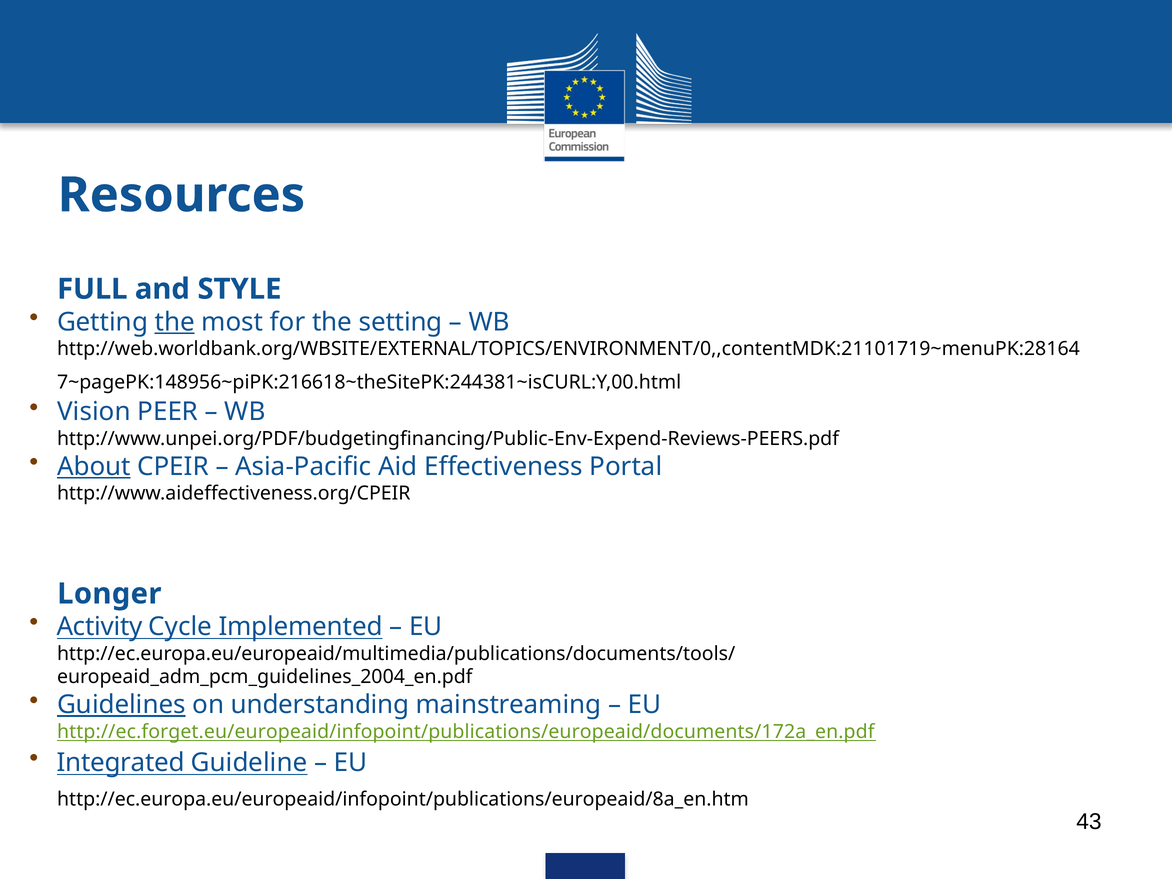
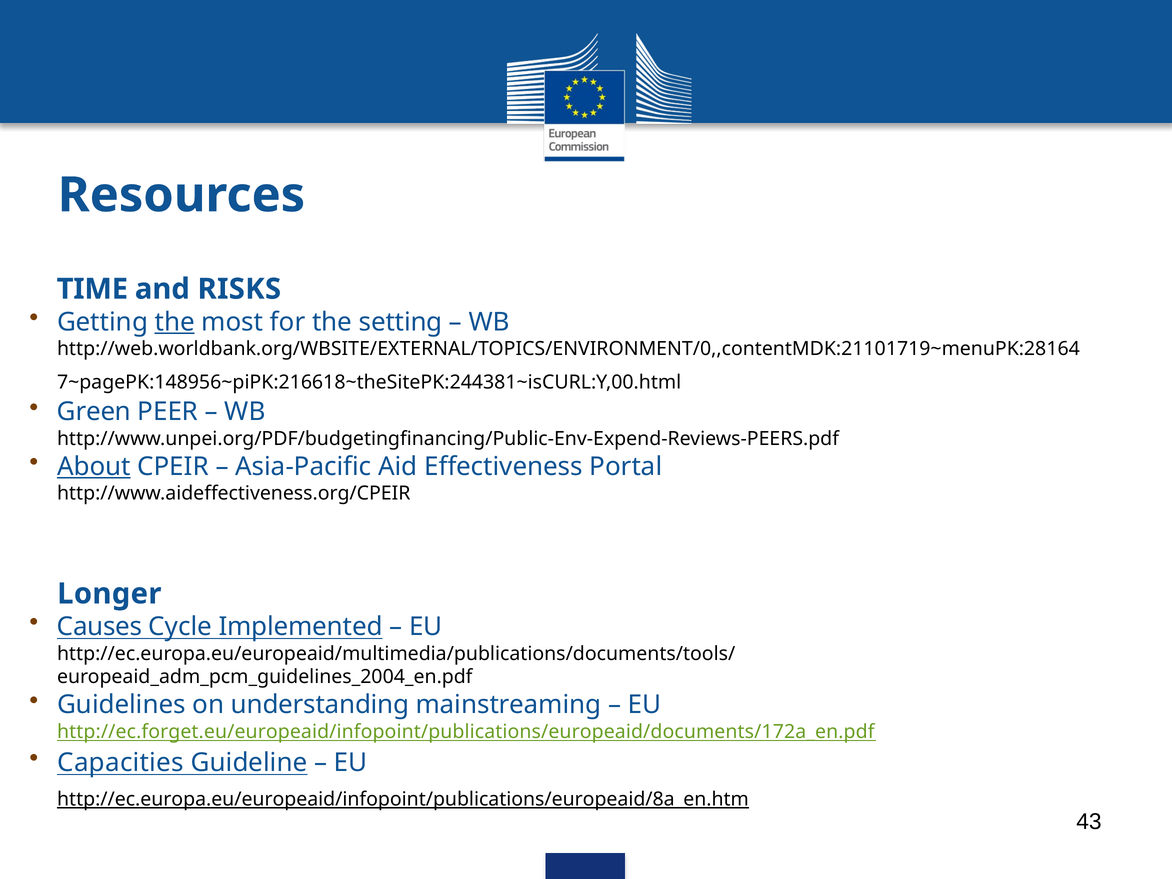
FULL: FULL -> TIME
STYLE: STYLE -> RISKS
Vision: Vision -> Green
Activity: Activity -> Causes
Guidelines underline: present -> none
Integrated: Integrated -> Capacities
http://ec.europa.eu/europeaid/infopoint/publications/europeaid/8a_en.htm underline: none -> present
